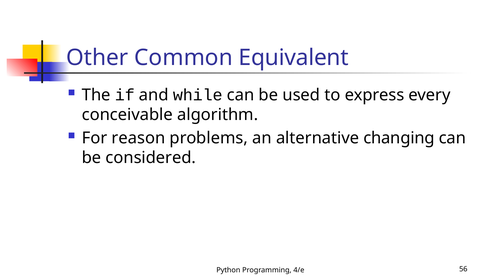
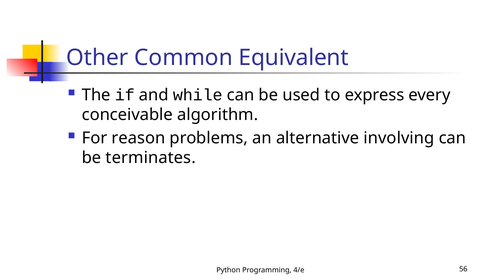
changing: changing -> involving
considered: considered -> terminates
